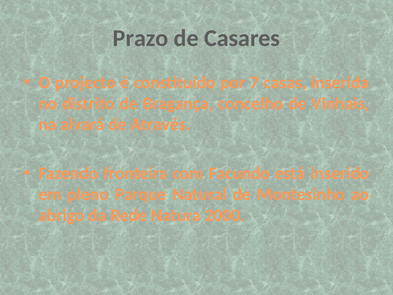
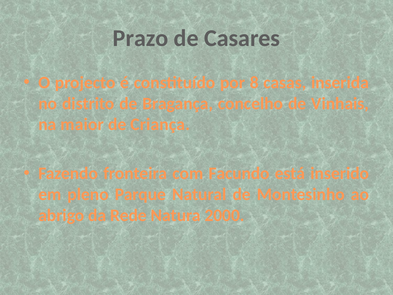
7: 7 -> 8
alvará: alvará -> maior
Através: Através -> Criança
